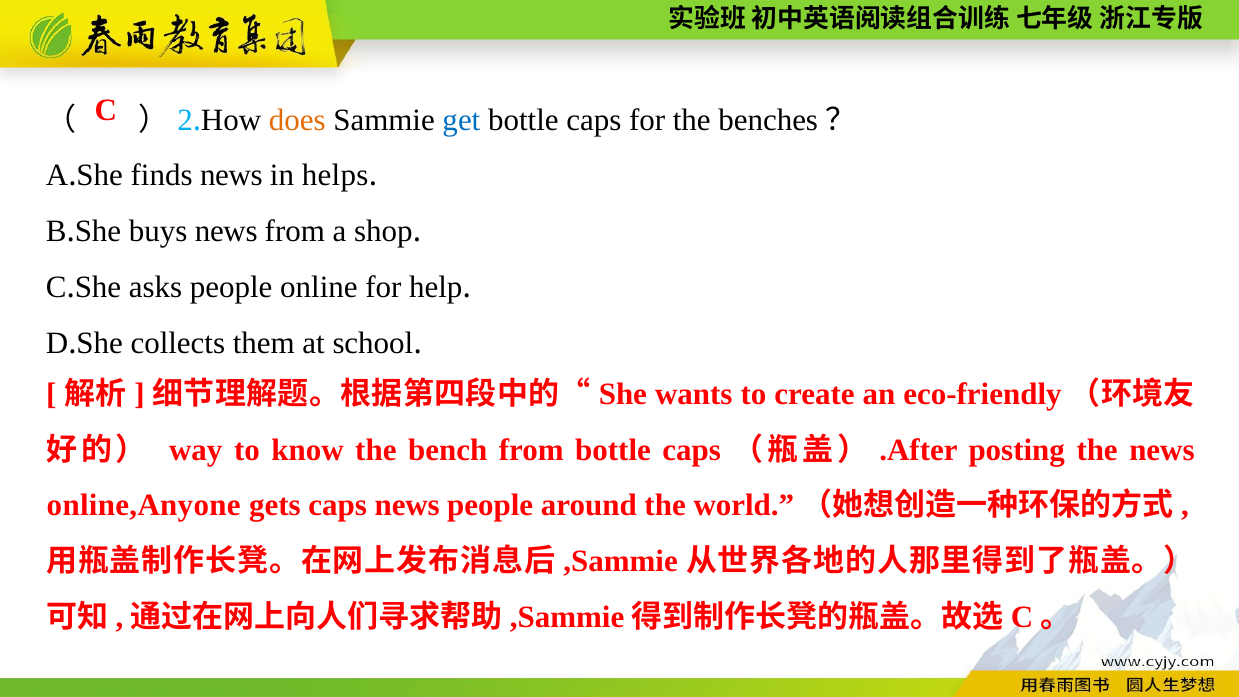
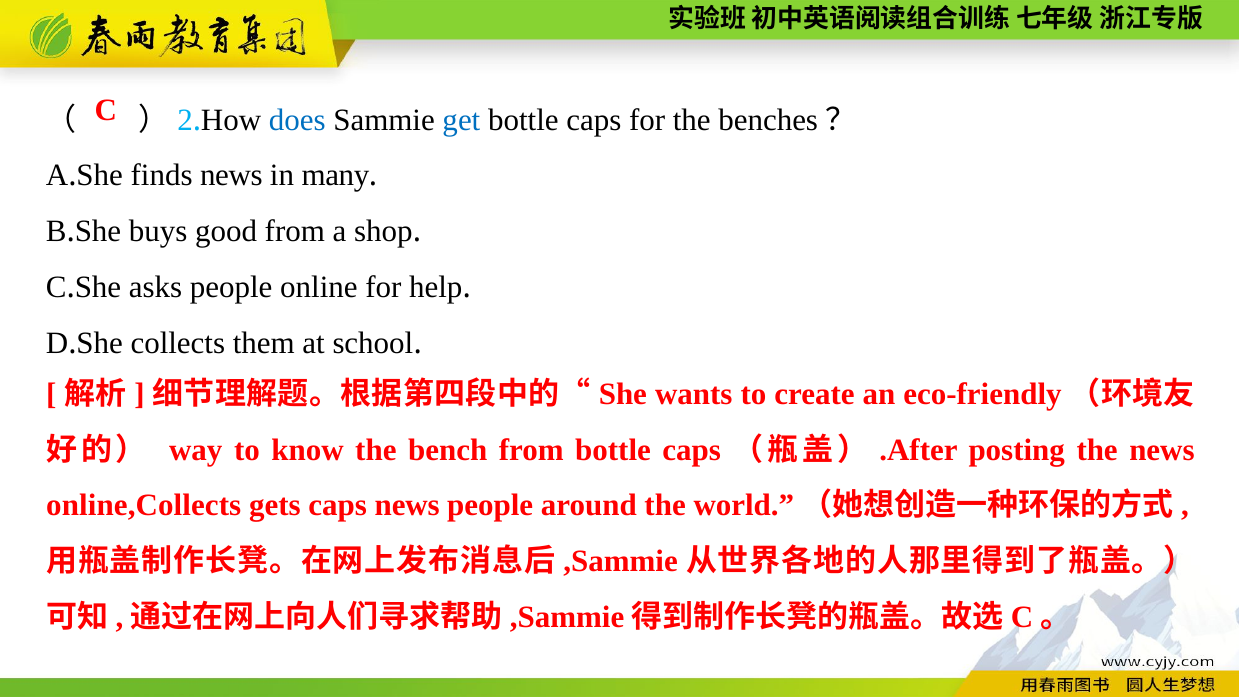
does colour: orange -> blue
helps: helps -> many
buys news: news -> good
online,Anyone: online,Anyone -> online,Collects
